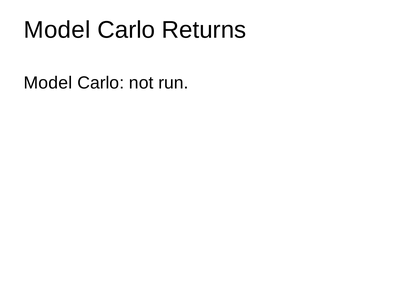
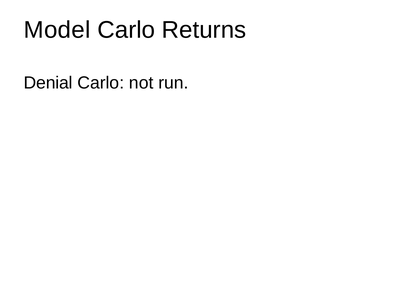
Model at (48, 83): Model -> Denial
